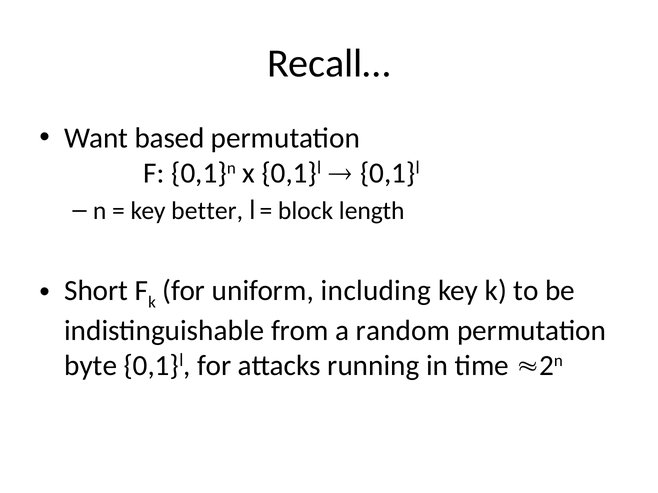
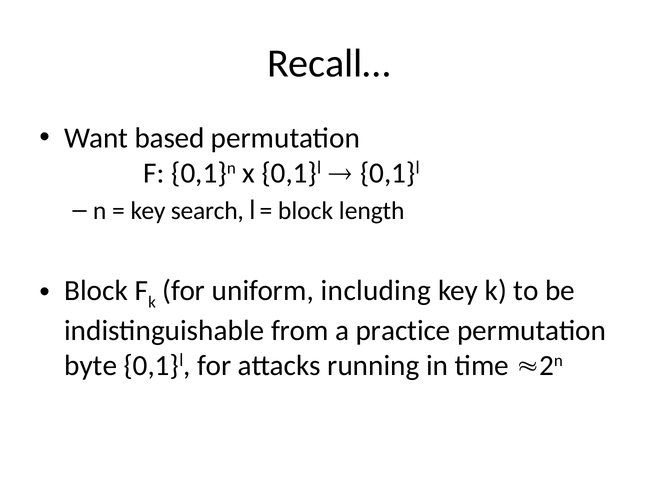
better: better -> search
Short at (96, 291): Short -> Block
random: random -> practice
